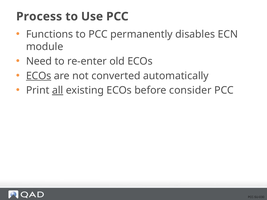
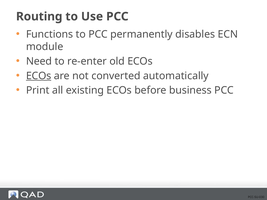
Process: Process -> Routing
all underline: present -> none
consider: consider -> business
